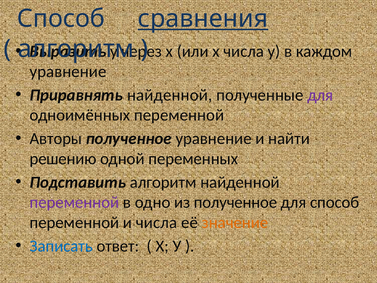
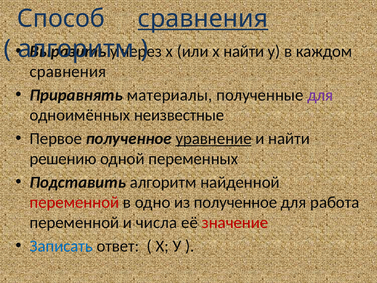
х числа: числа -> найти
уравнение at (68, 71): уравнение -> сравнения
Приравнять найденной: найденной -> материалы
одноимённых переменной: переменной -> неизвестные
Авторы: Авторы -> Первое
уравнение at (214, 139) underline: none -> present
переменной at (74, 202) colour: purple -> red
для способ: способ -> работа
значение colour: orange -> red
